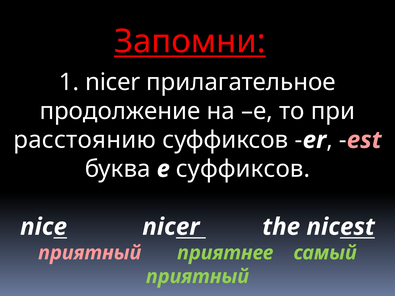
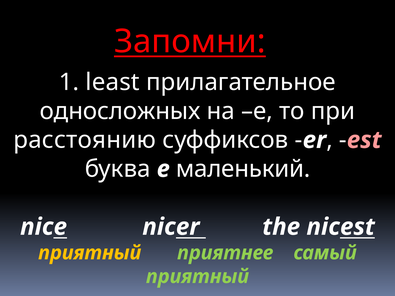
1 nicer: nicer -> least
продолжение: продолжение -> односложных
е суффиксов: суффиксов -> маленький
приятный at (90, 253) colour: pink -> yellow
